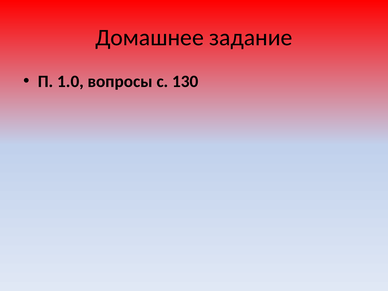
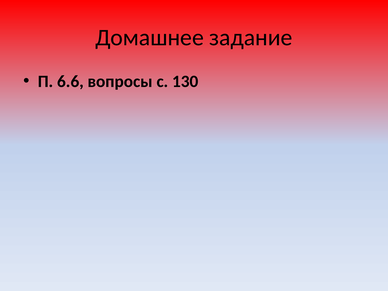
1.0: 1.0 -> 6.6
